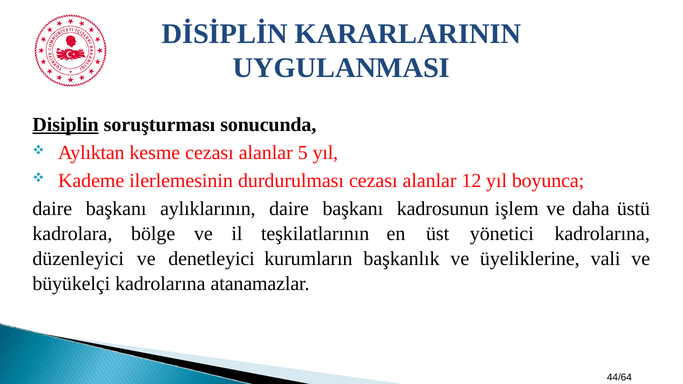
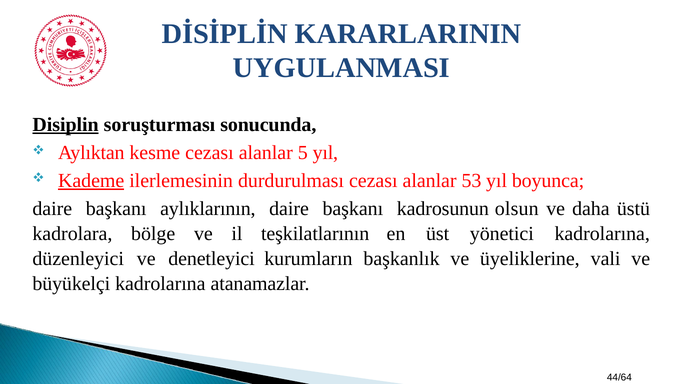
Kademe underline: none -> present
12: 12 -> 53
işlem: işlem -> olsun
